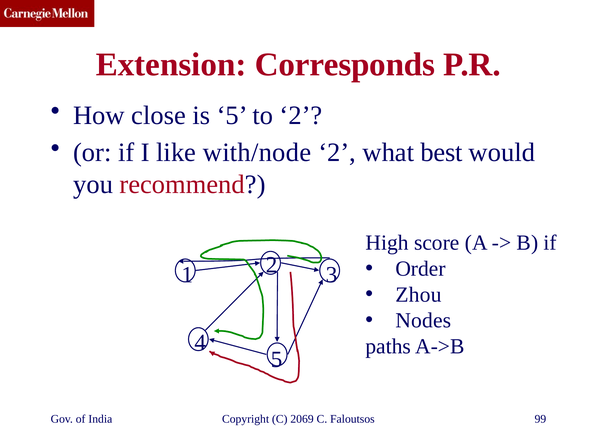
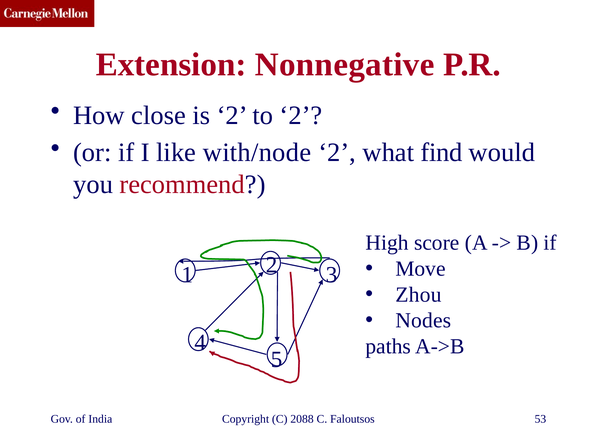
Corresponds: Corresponds -> Nonnegative
is 5: 5 -> 2
best: best -> find
Order: Order -> Move
2069: 2069 -> 2088
99: 99 -> 53
